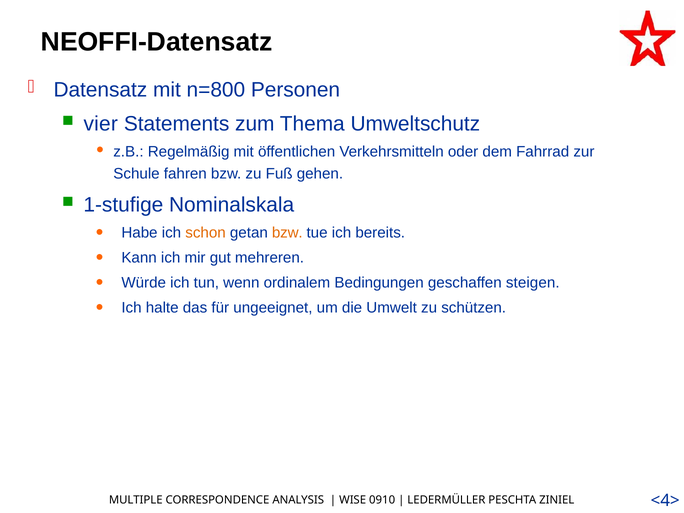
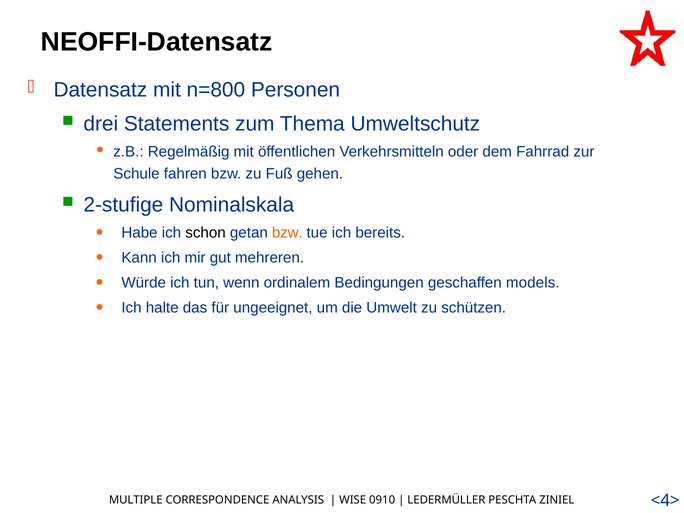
vier: vier -> drei
1-stufige: 1-stufige -> 2-stufige
schon colour: orange -> black
steigen: steigen -> models
